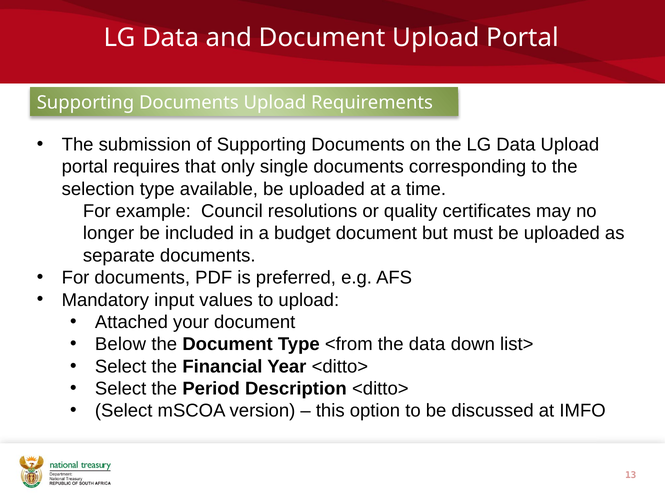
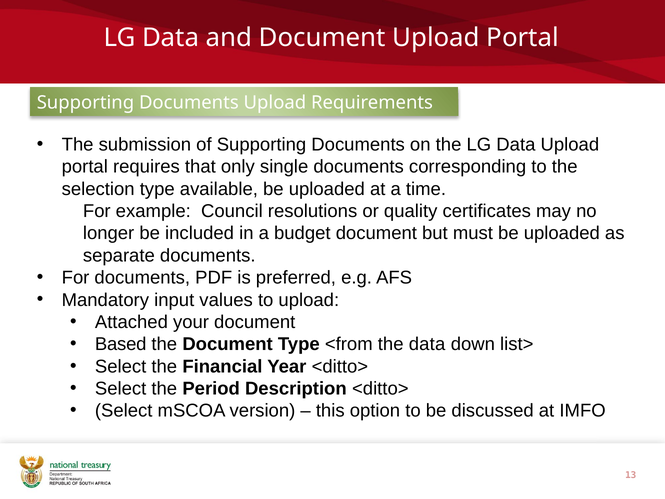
Below: Below -> Based
